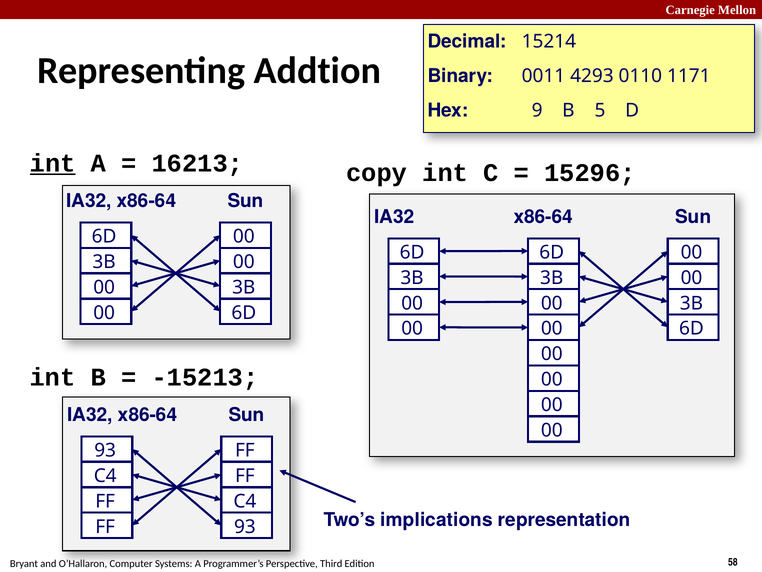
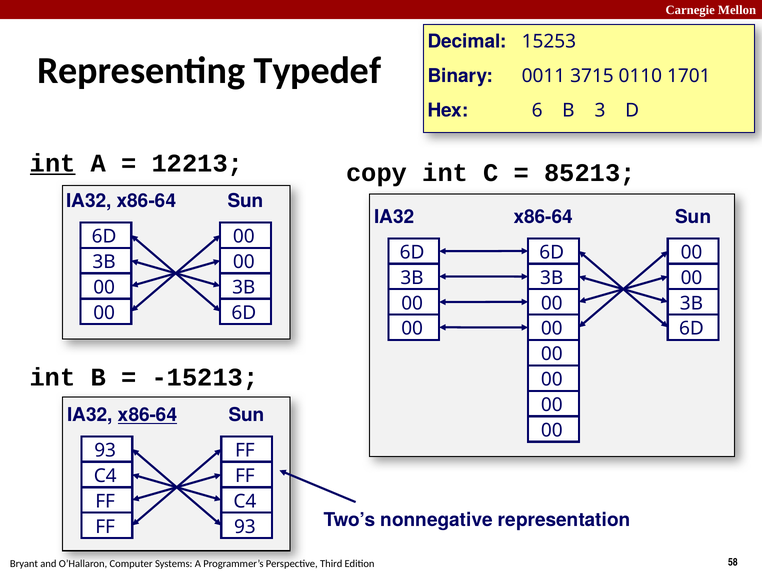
15214: 15214 -> 15253
Addtion: Addtion -> Typedef
4293: 4293 -> 3715
1171: 1171 -> 1701
9: 9 -> 6
5: 5 -> 3
16213: 16213 -> 12213
15296: 15296 -> 85213
x86-64 at (148, 415) underline: none -> present
implications: implications -> nonnegative
